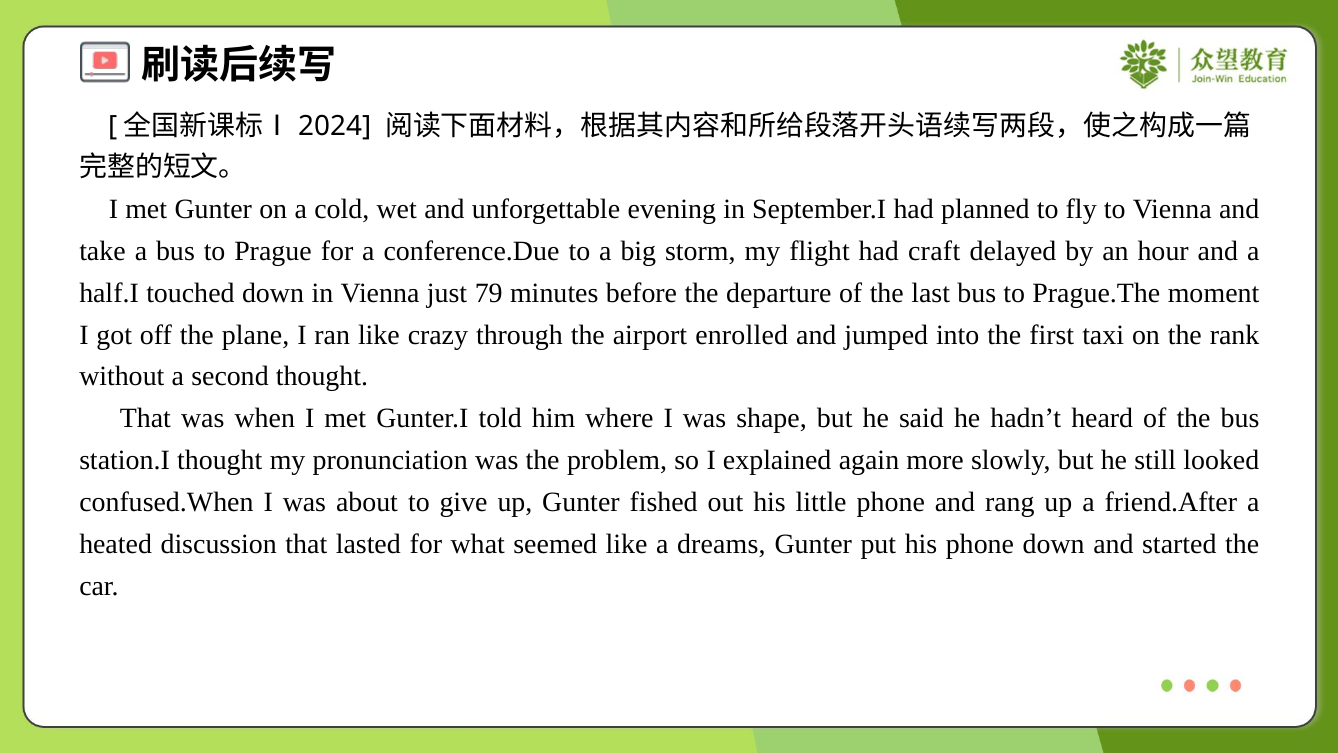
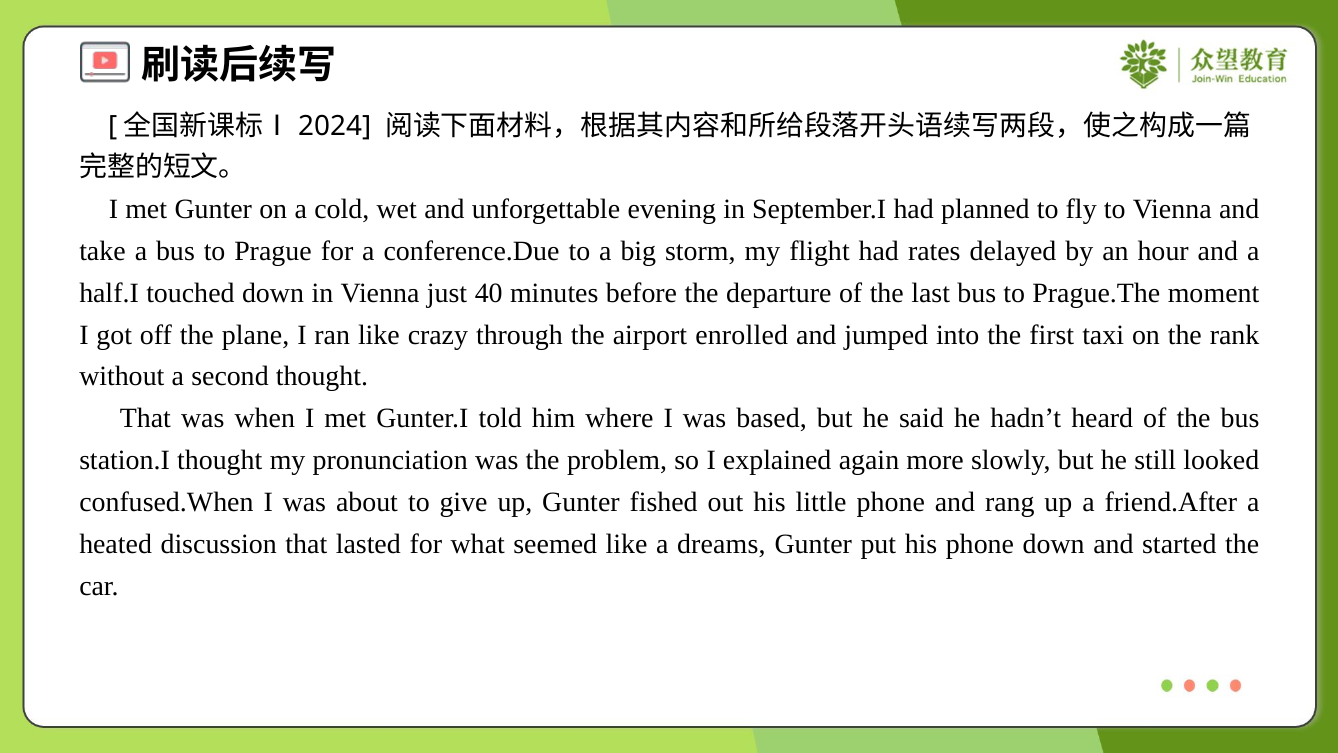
craft: craft -> rates
79: 79 -> 40
shape: shape -> based
